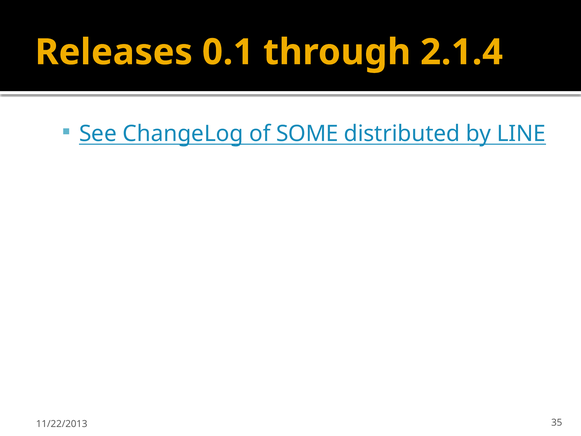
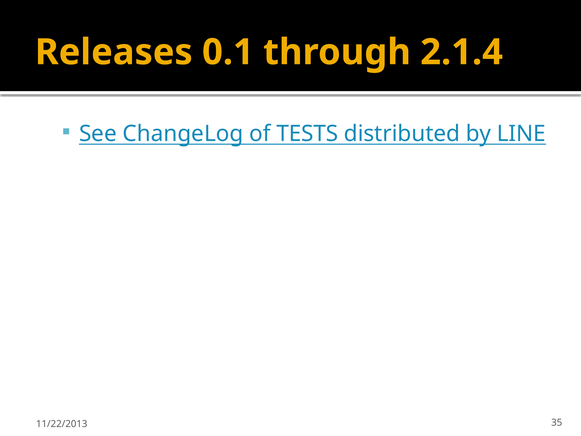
SOME: SOME -> TESTS
